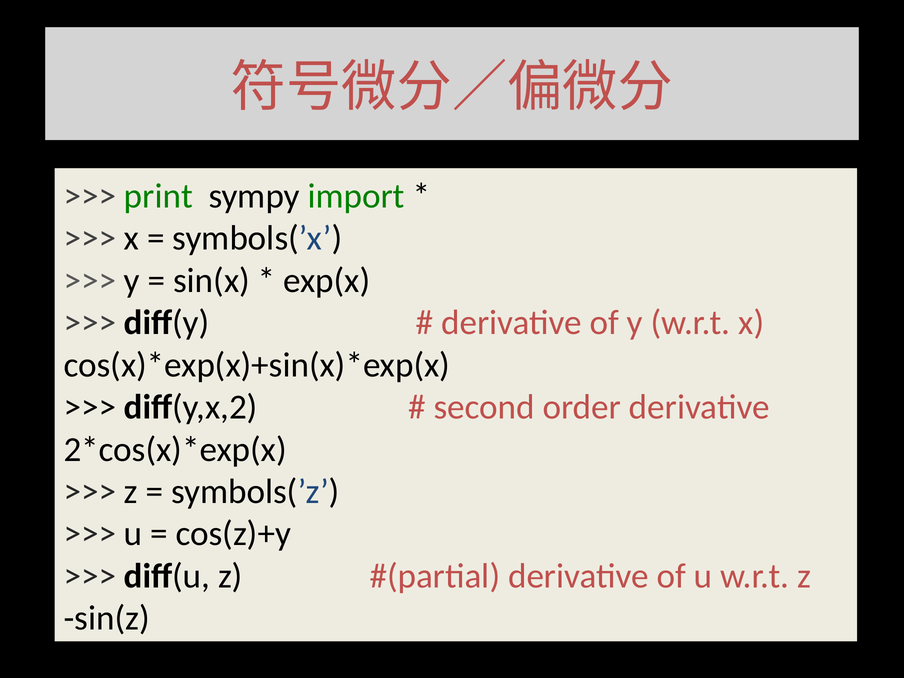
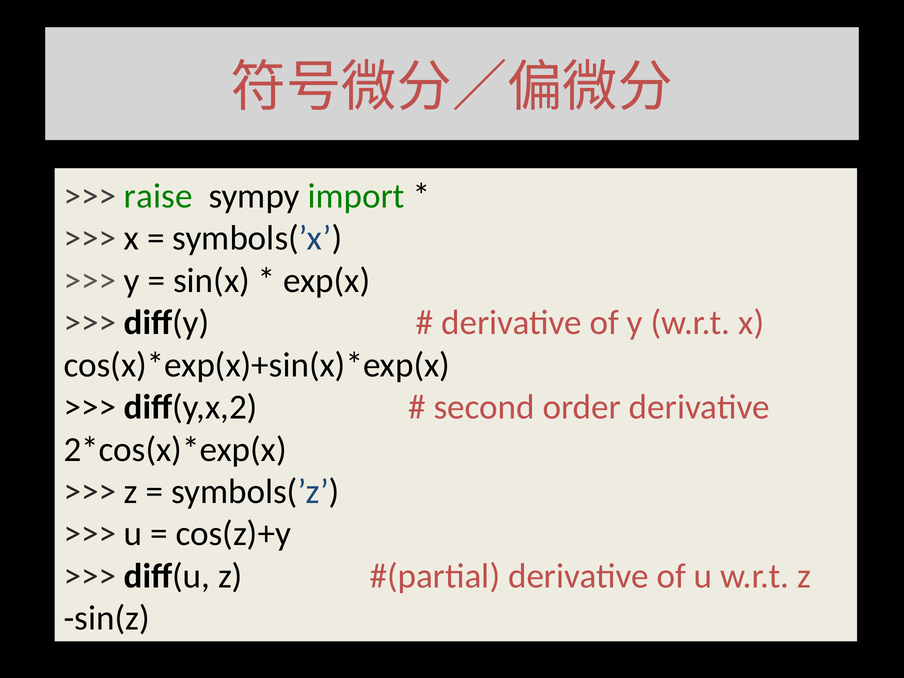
print: print -> raise
